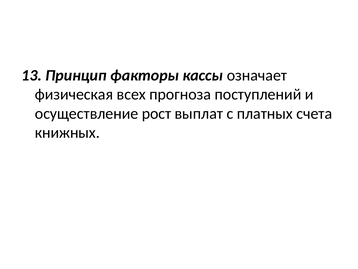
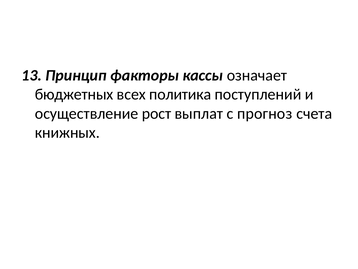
физическая: физическая -> бюджетных
прогноза: прогноза -> политика
платных: платных -> прогноз
